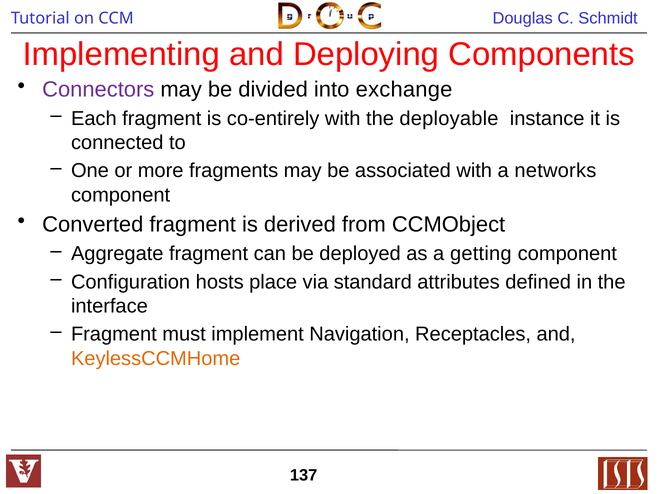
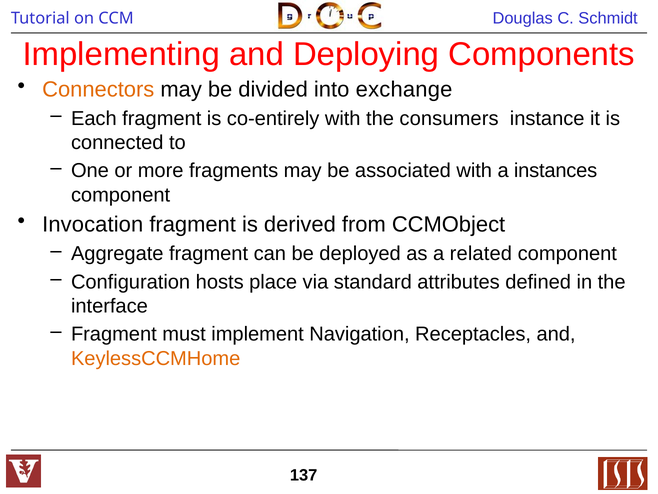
Connectors colour: purple -> orange
deployable: deployable -> consumers
networks: networks -> instances
Converted: Converted -> Invocation
getting: getting -> related
